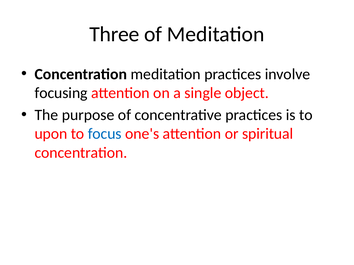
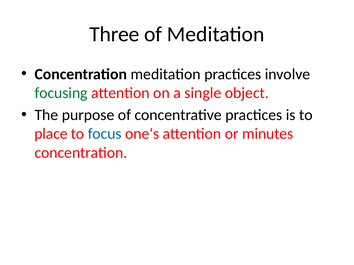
focusing colour: black -> green
upon: upon -> place
spiritual: spiritual -> minutes
